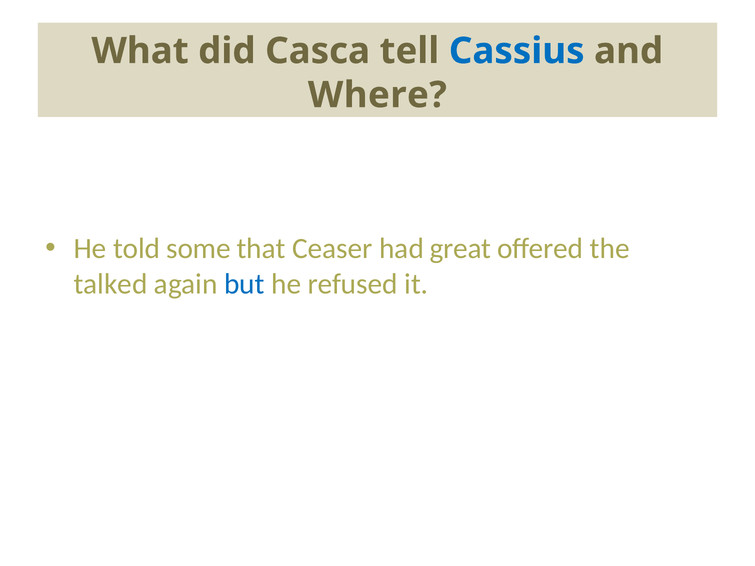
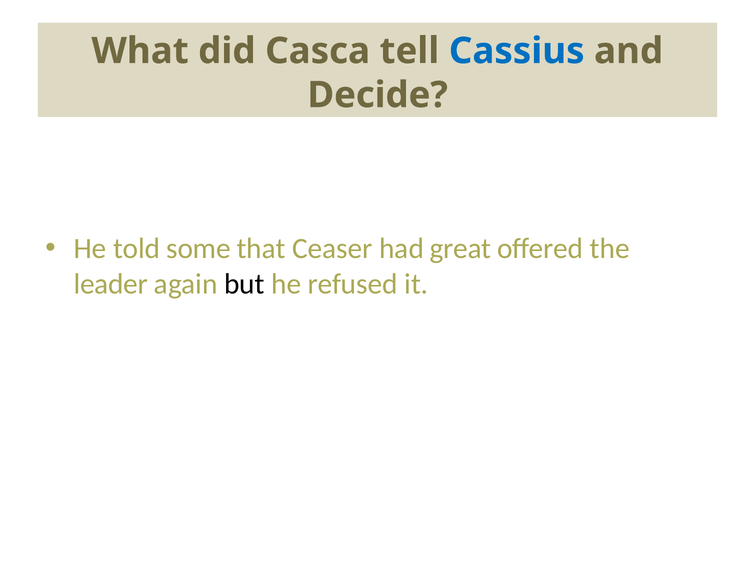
Where: Where -> Decide
talked: talked -> leader
but colour: blue -> black
